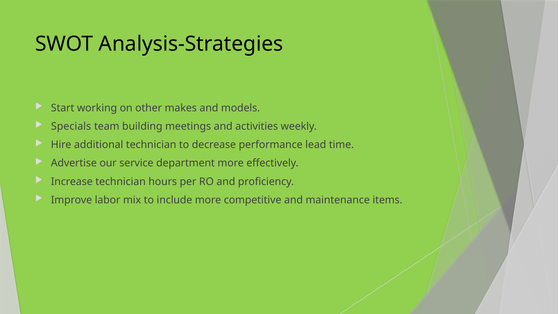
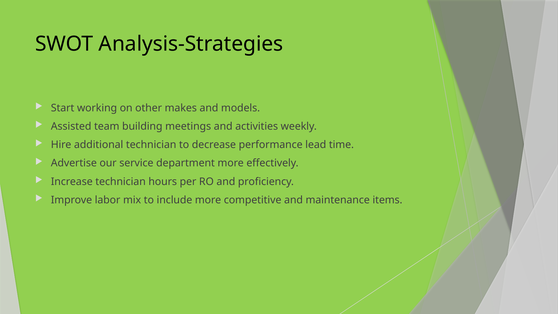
Specials: Specials -> Assisted
